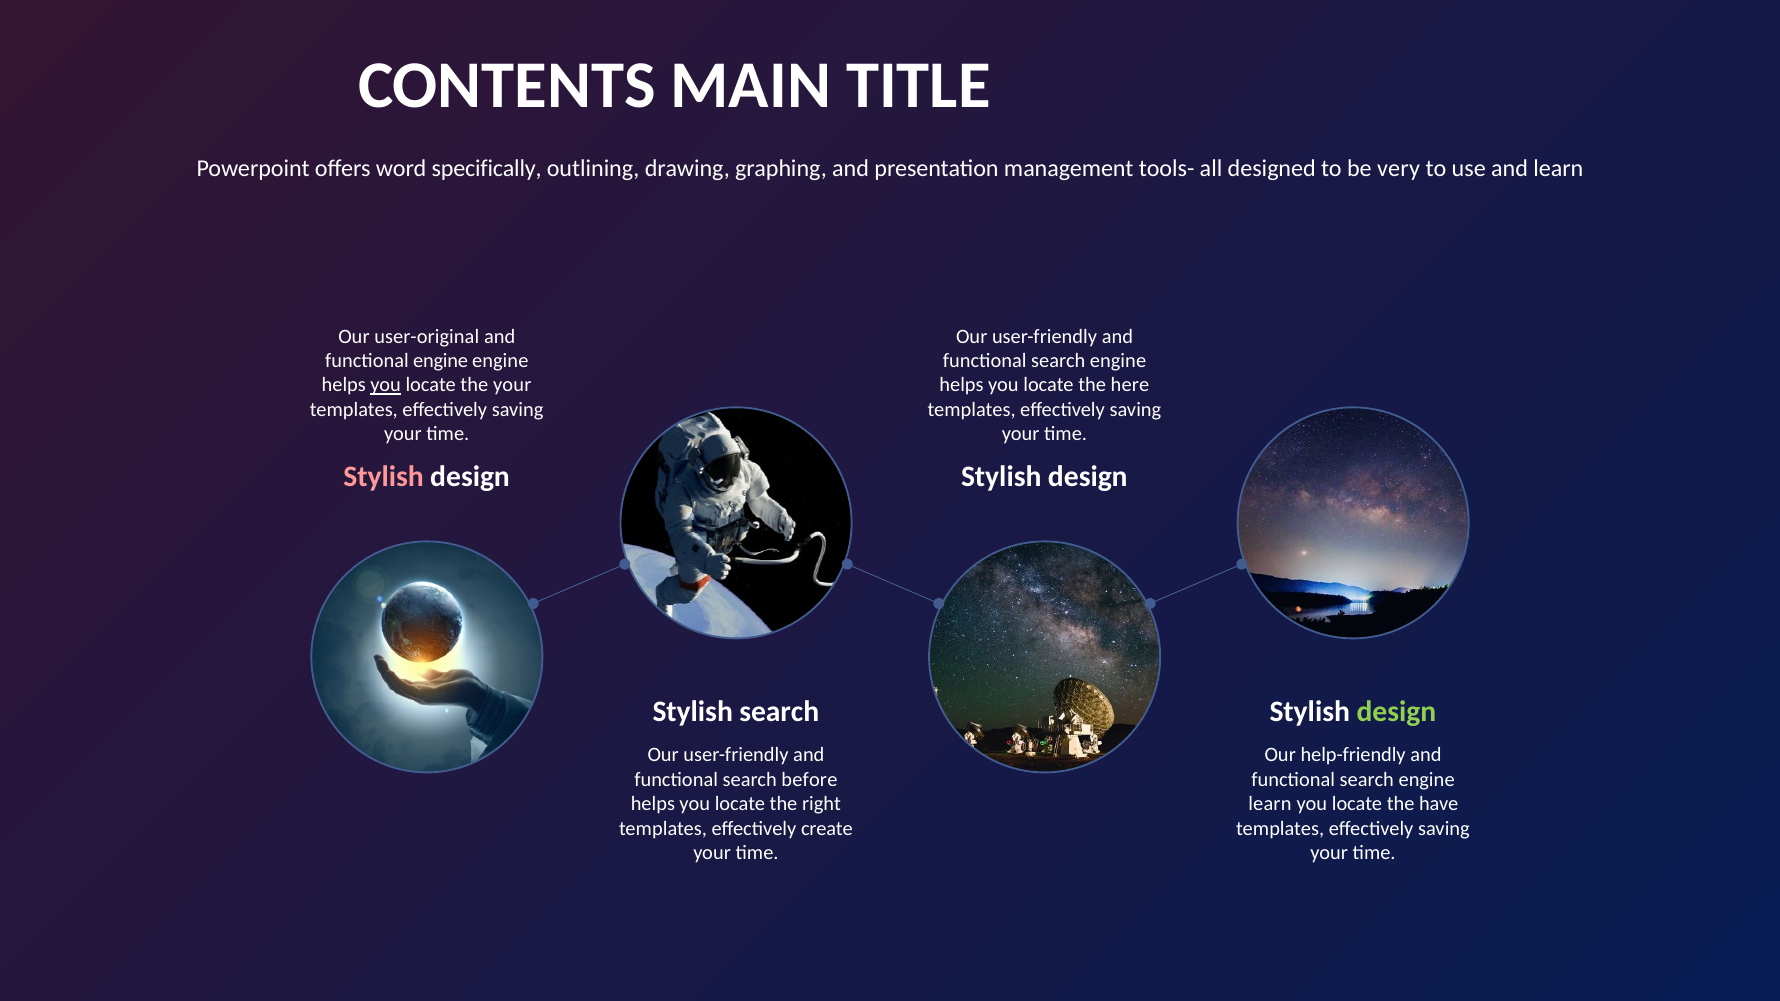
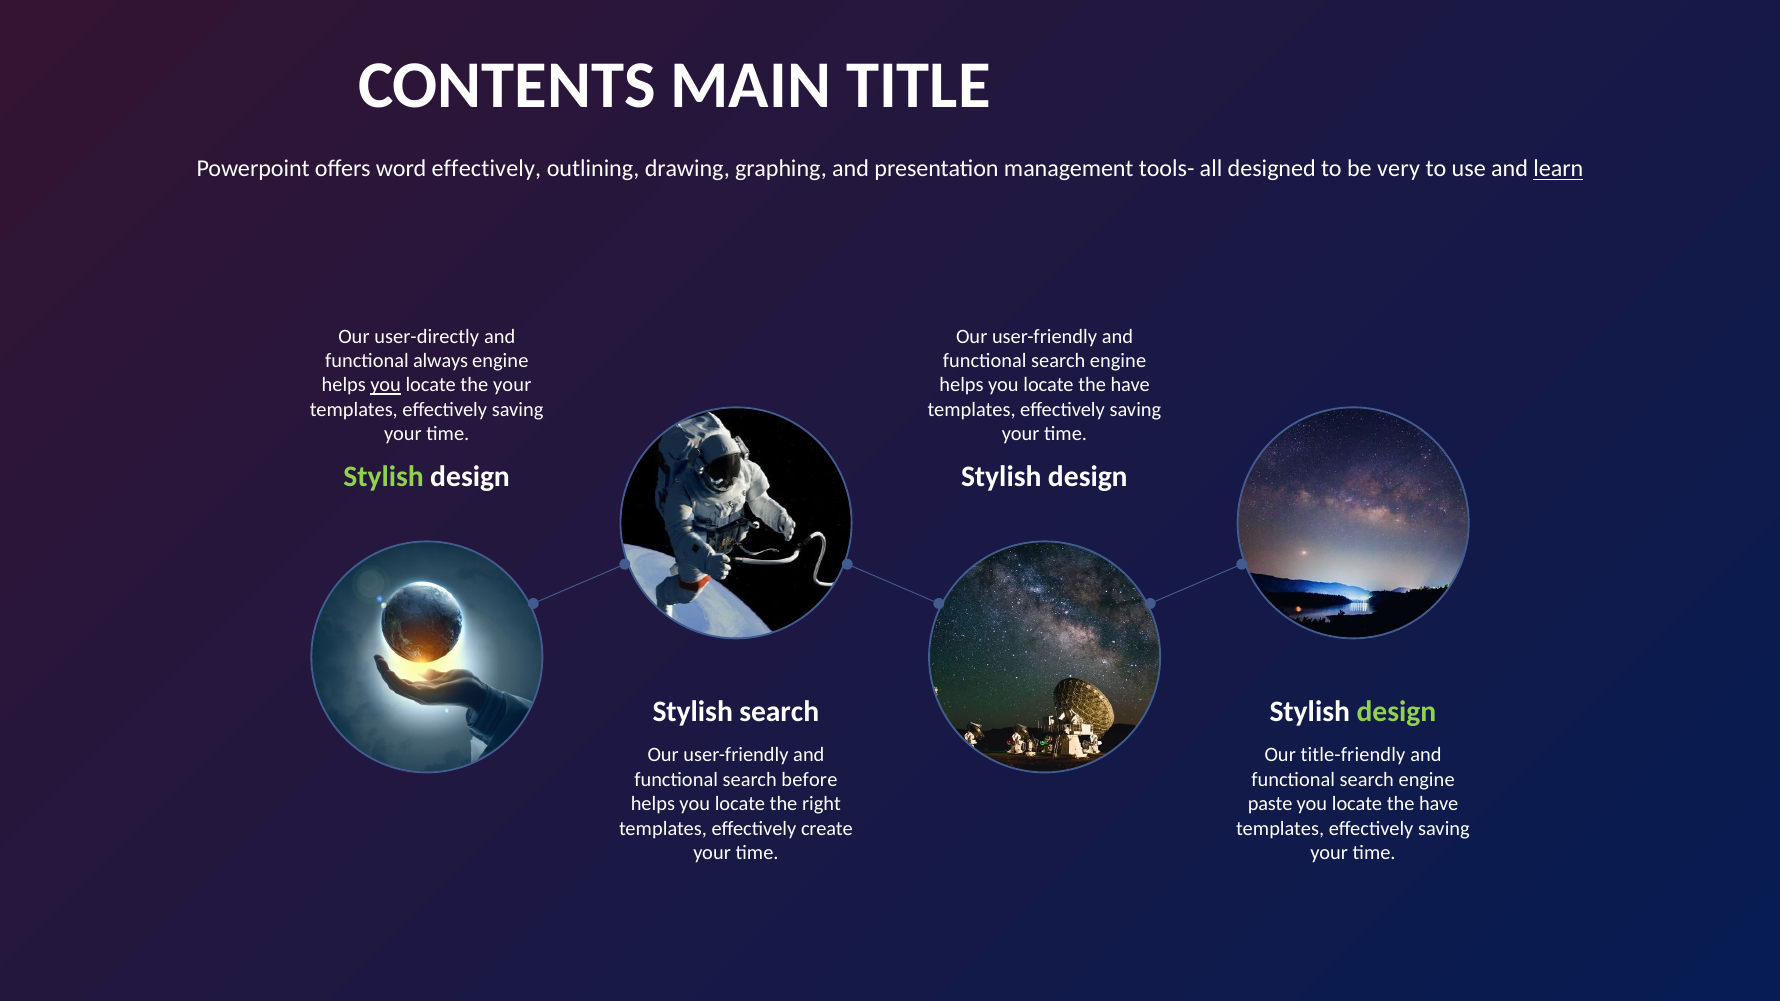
word specifically: specifically -> effectively
learn at (1558, 169) underline: none -> present
user-original: user-original -> user-directly
functional engine: engine -> always
here at (1130, 385): here -> have
Stylish at (384, 476) colour: pink -> light green
help-friendly: help-friendly -> title-friendly
learn at (1270, 804): learn -> paste
